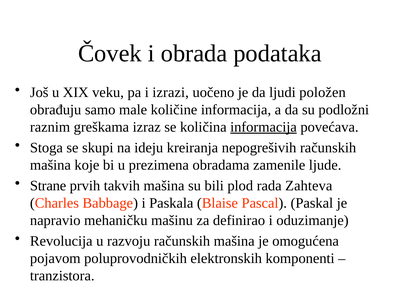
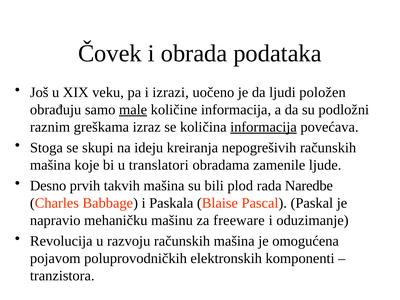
male underline: none -> present
prezimena: prezimena -> translatori
Strane: Strane -> Desno
Zahteva: Zahteva -> Naredbe
definirao: definirao -> freeware
